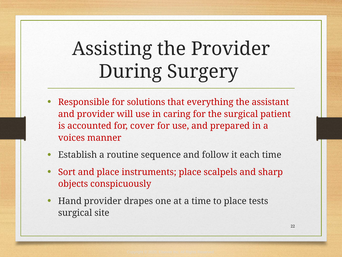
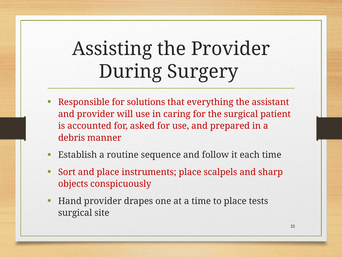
cover: cover -> asked
voices: voices -> debris
